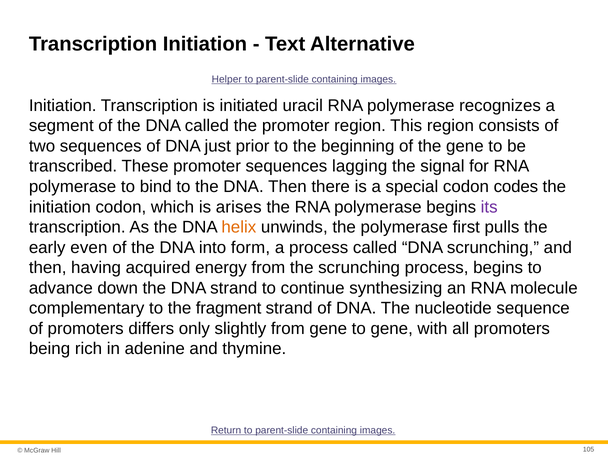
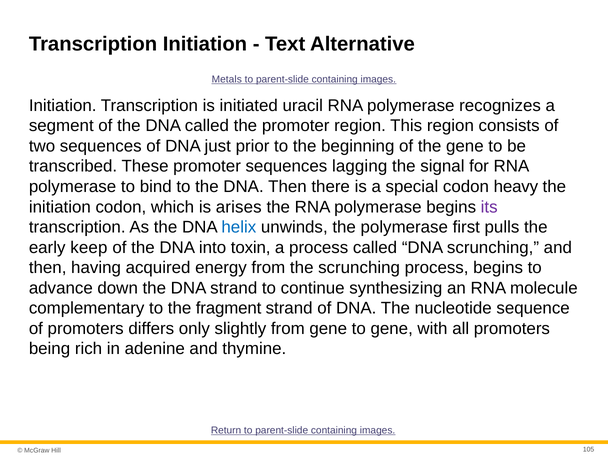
Helper: Helper -> Metals
codes: codes -> heavy
helix colour: orange -> blue
even: even -> keep
form: form -> toxin
